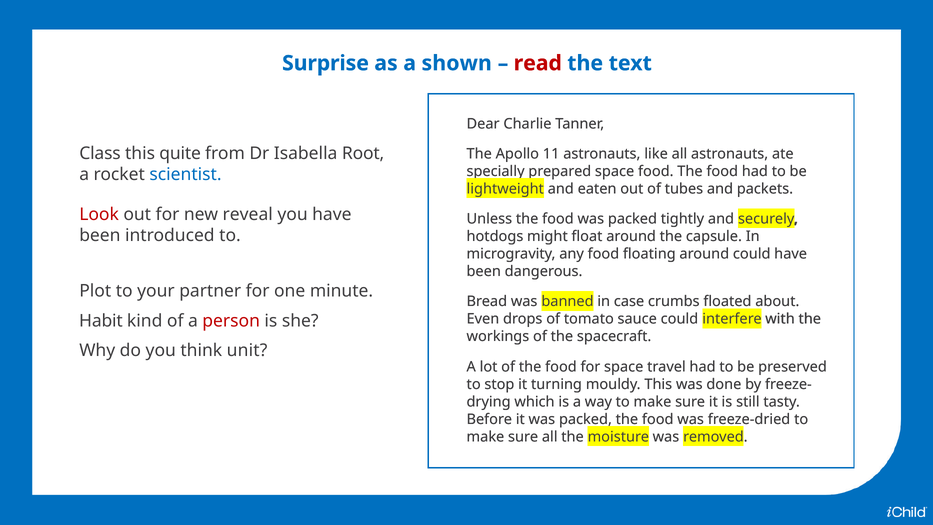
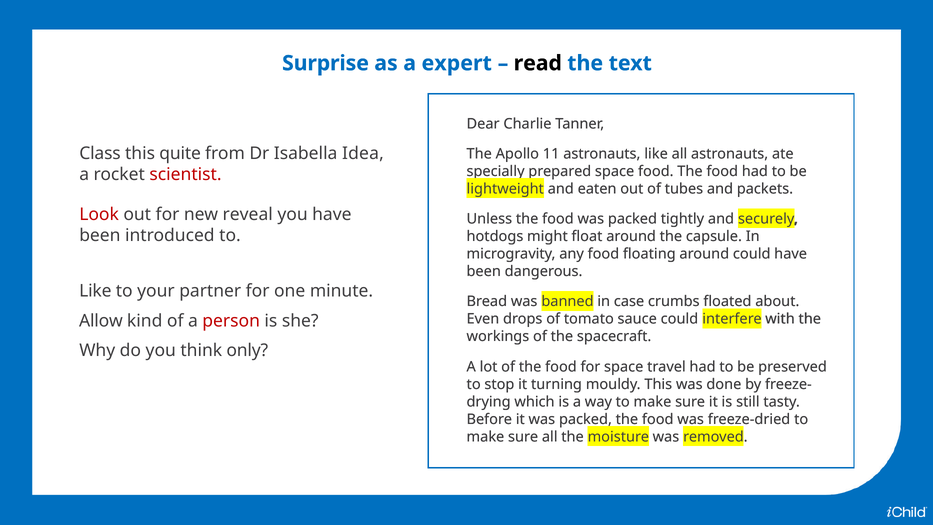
shown: shown -> expert
read colour: red -> black
Root: Root -> Idea
scientist colour: blue -> red
Plot at (95, 291): Plot -> Like
Habit: Habit -> Allow
unit: unit -> only
